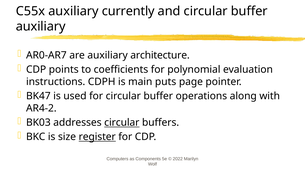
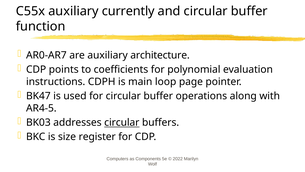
auxiliary at (41, 26): auxiliary -> function
puts: puts -> loop
AR4-2: AR4-2 -> AR4-5
register underline: present -> none
